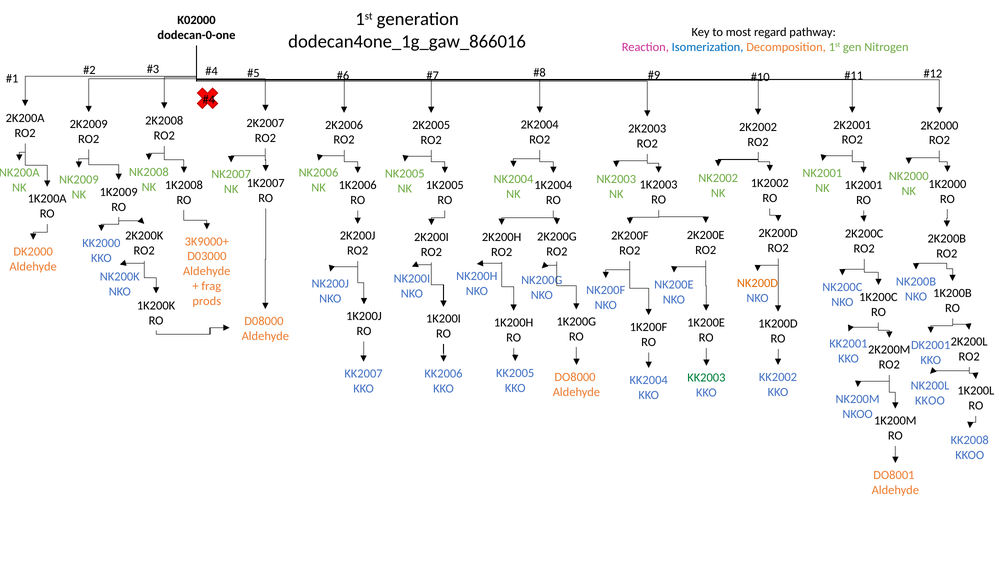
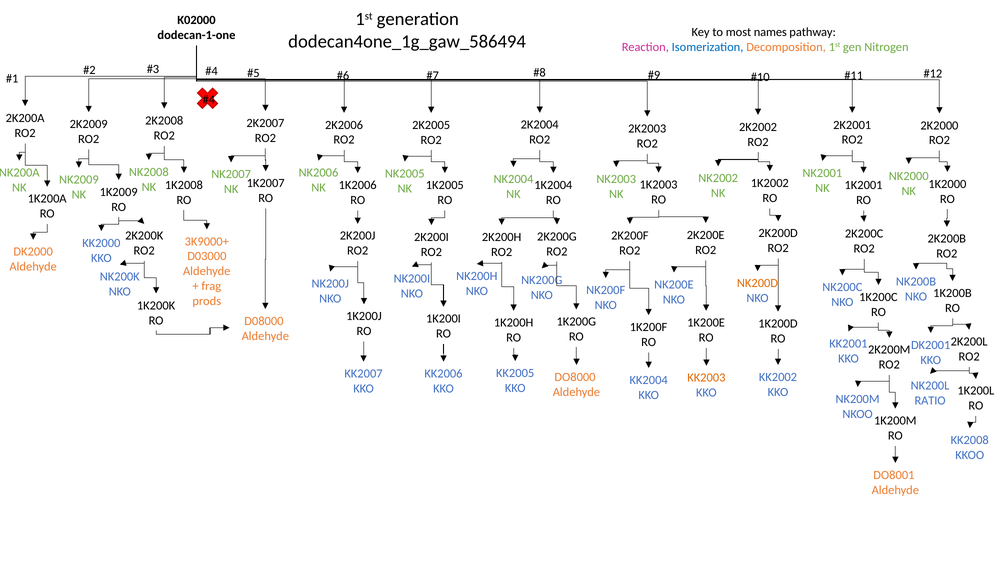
dodecan-0-one: dodecan-0-one -> dodecan-1-one
regard: regard -> names
dodecan4one_1g_gaw_866016: dodecan4one_1g_gaw_866016 -> dodecan4one_1g_gaw_586494
KK2003 colour: green -> orange
KKOO at (930, 401): KKOO -> RATIO
